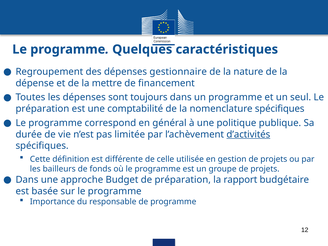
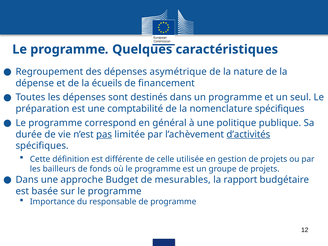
gestionnaire: gestionnaire -> asymétrique
mettre: mettre -> écueils
toujours: toujours -> destinés
pas underline: none -> present
de préparation: préparation -> mesurables
